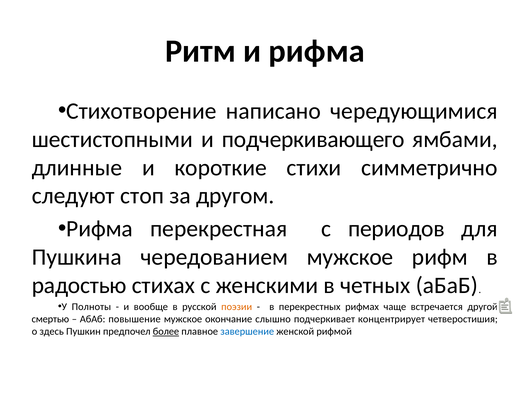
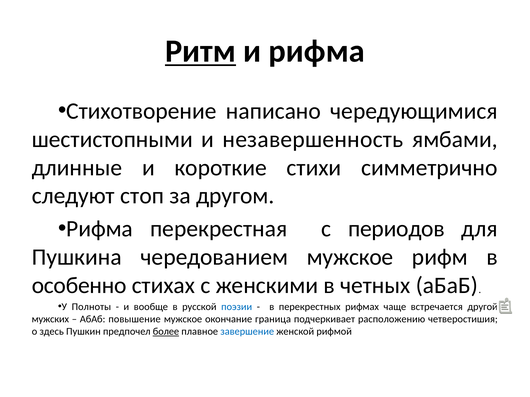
Ритм underline: none -> present
подчеркивающего: подчеркивающего -> незавершенность
радостью: радостью -> особенно
поэзии colour: orange -> blue
смертью: смертью -> мужских
слышно: слышно -> граница
концентрирует: концентрирует -> расположению
